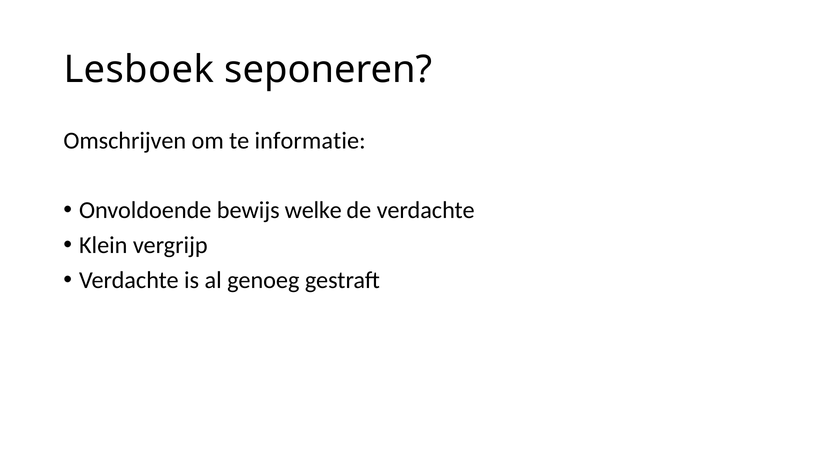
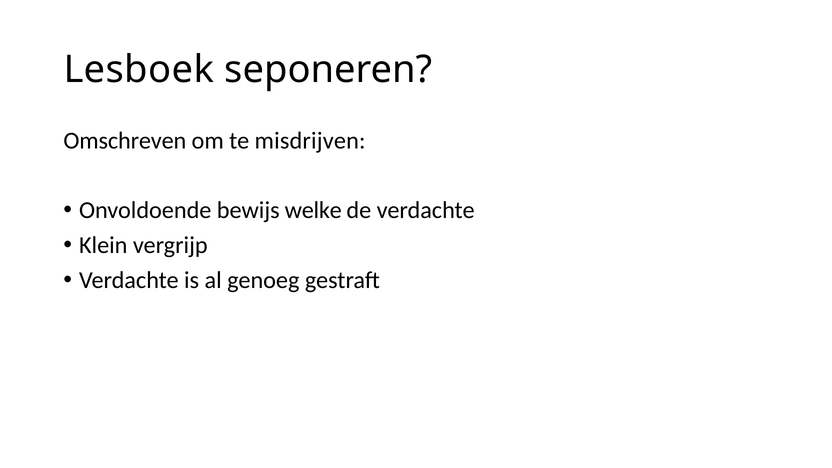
Omschrijven: Omschrijven -> Omschreven
informatie: informatie -> misdrijven
